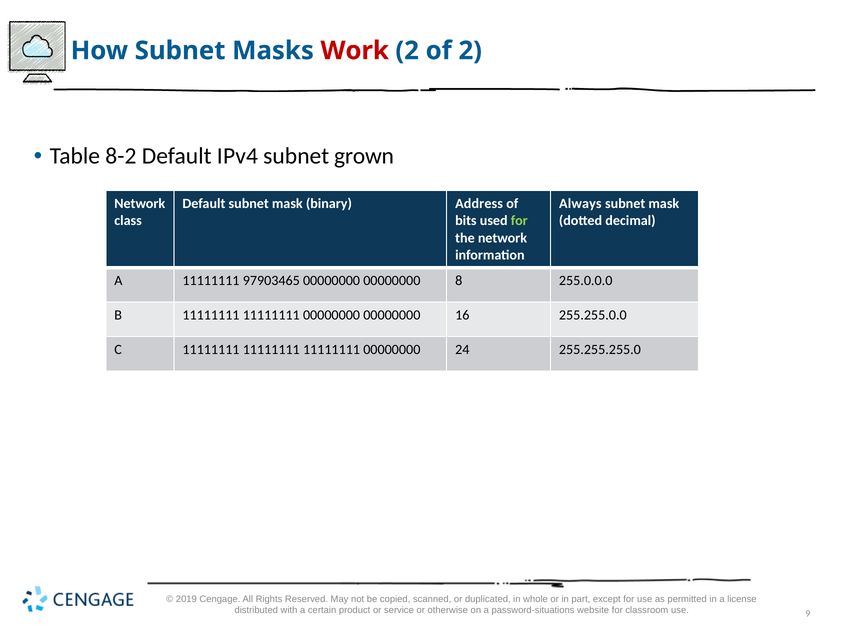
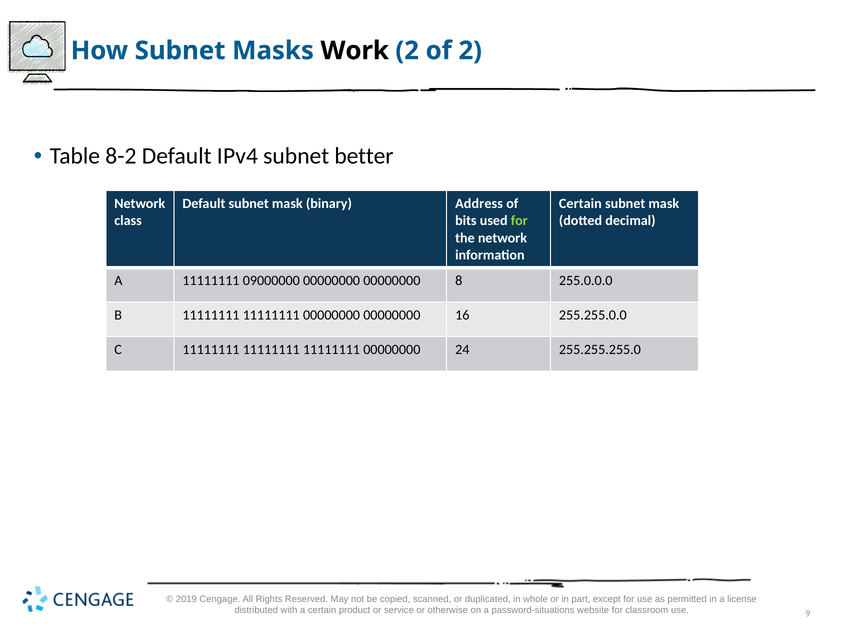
Work colour: red -> black
grown: grown -> better
Always at (580, 204): Always -> Certain
97903465: 97903465 -> 09000000
